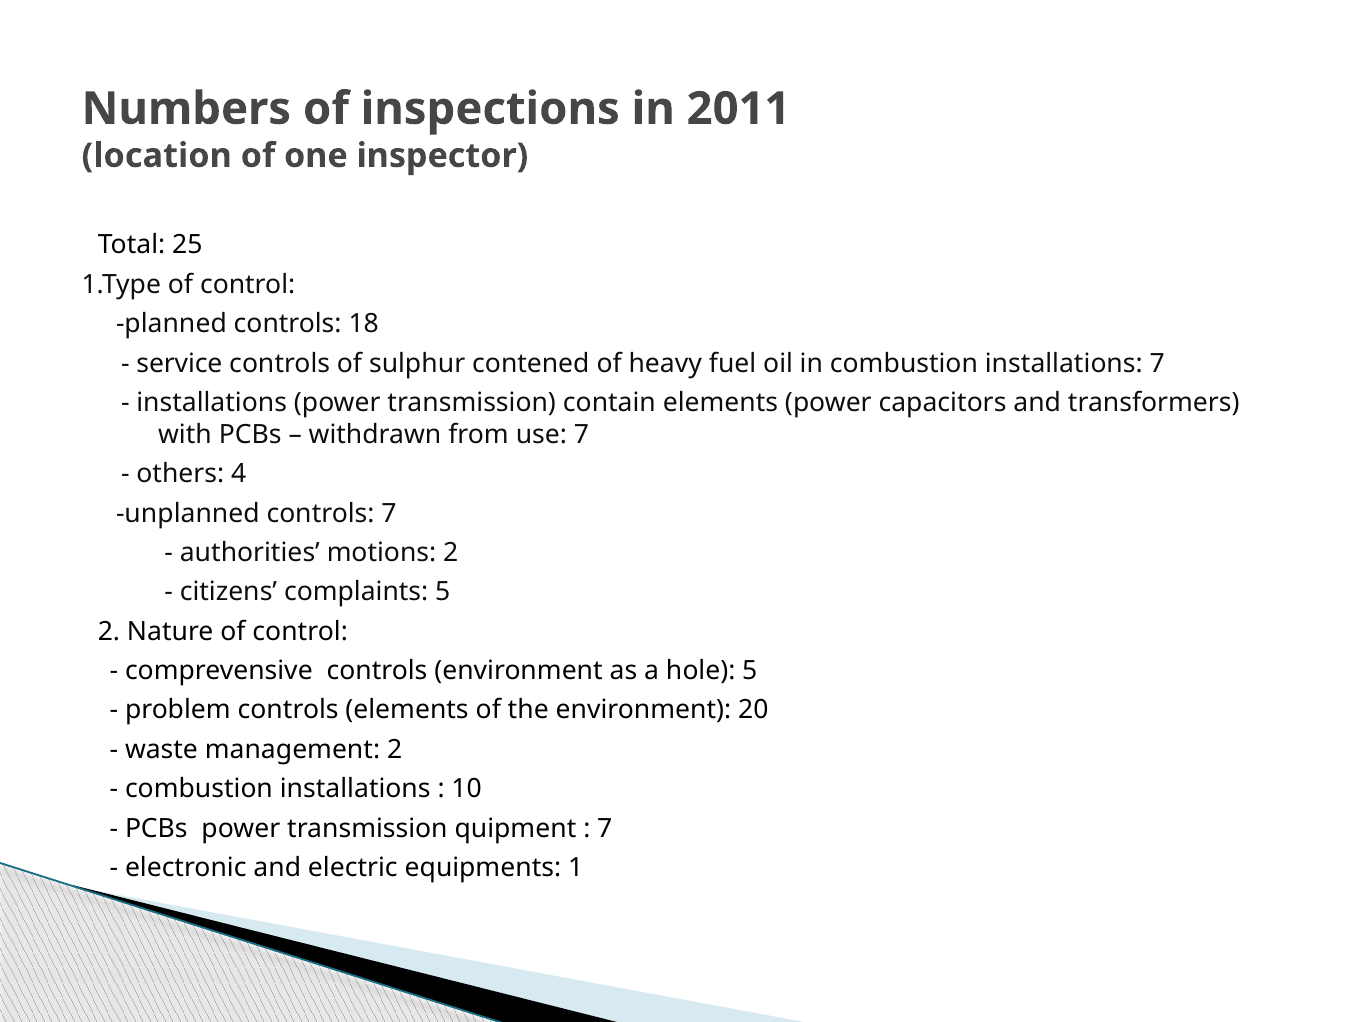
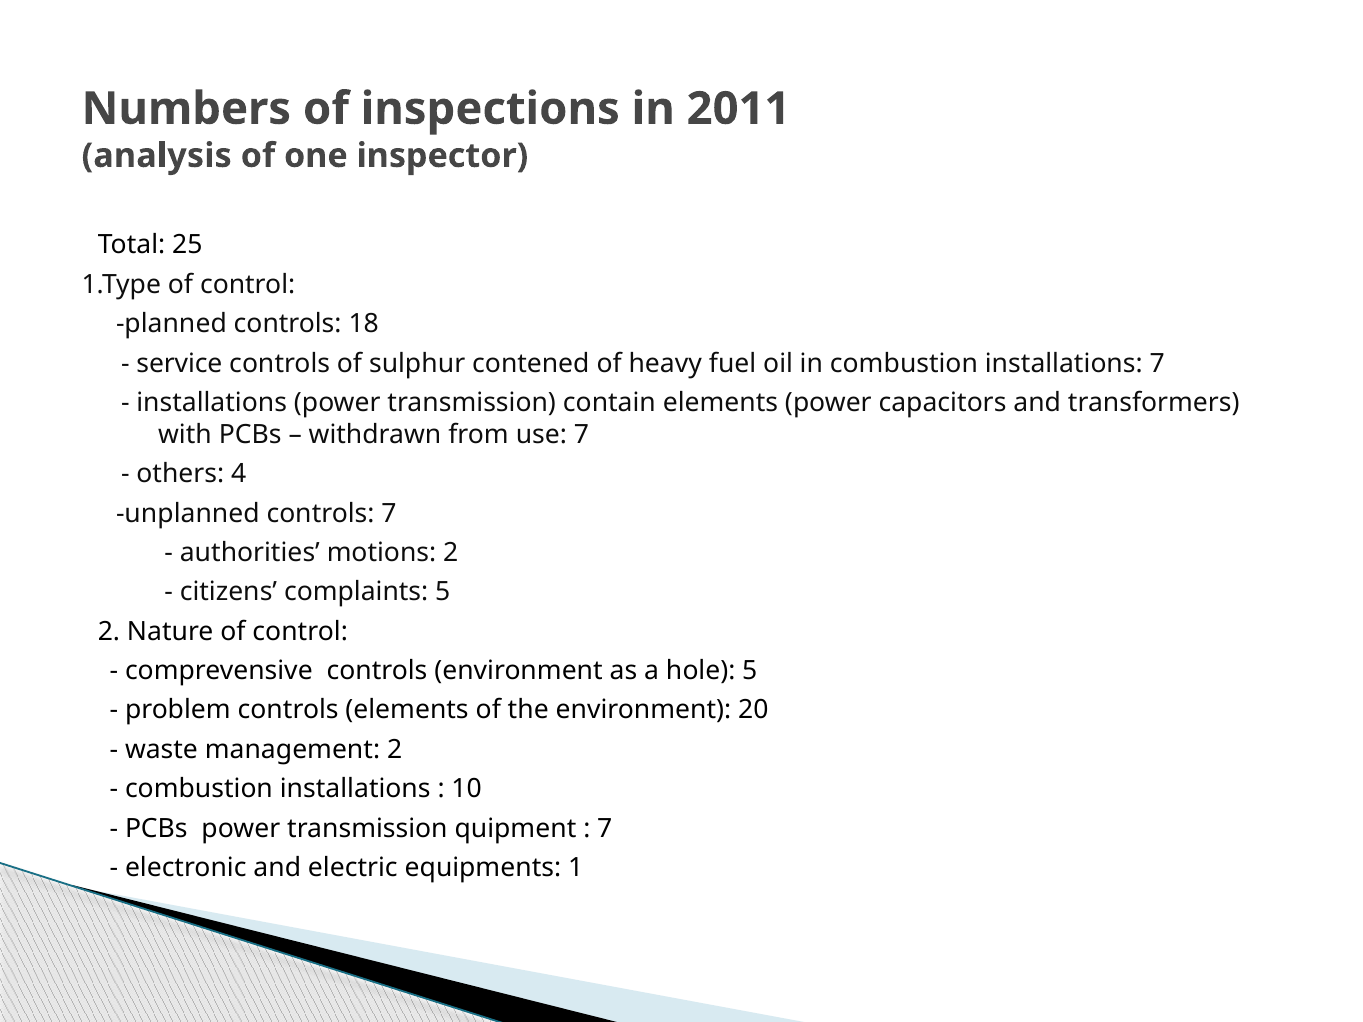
location: location -> analysis
